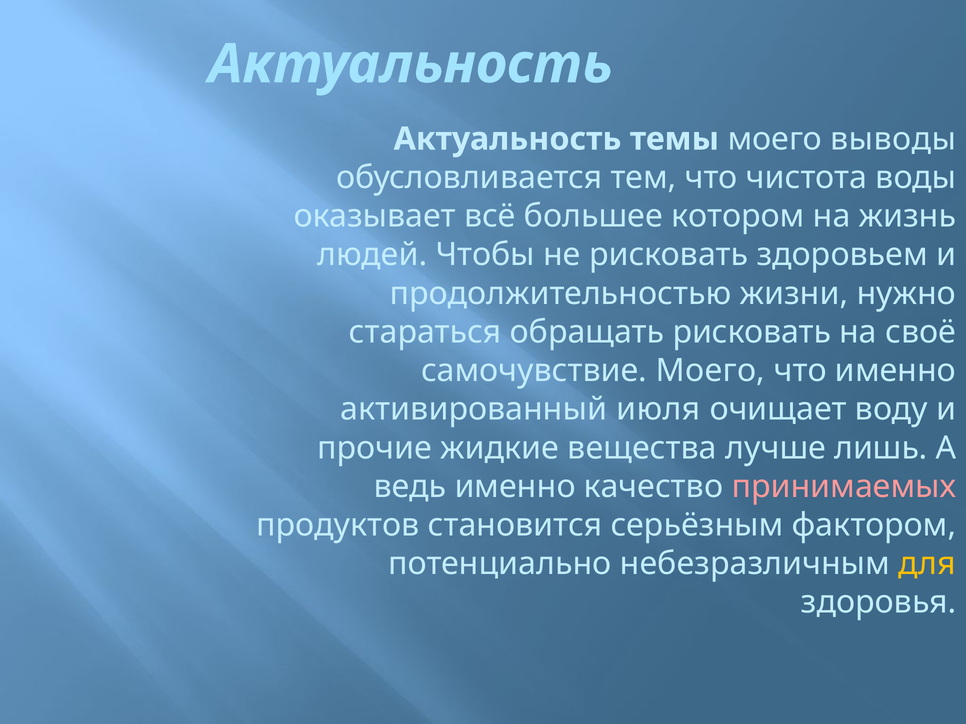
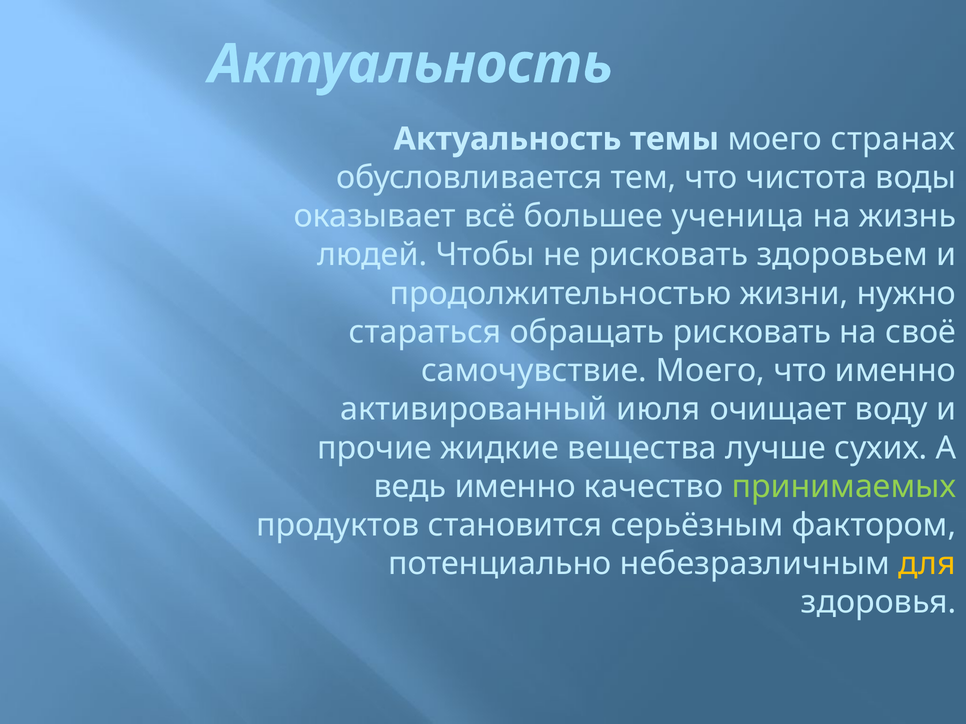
выводы: выводы -> странах
котором: котором -> ученица
лишь: лишь -> сухих
принимаемых colour: pink -> light green
